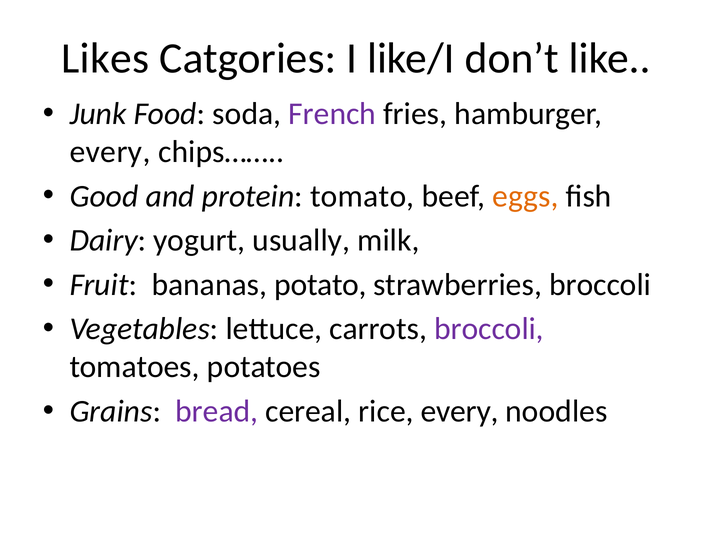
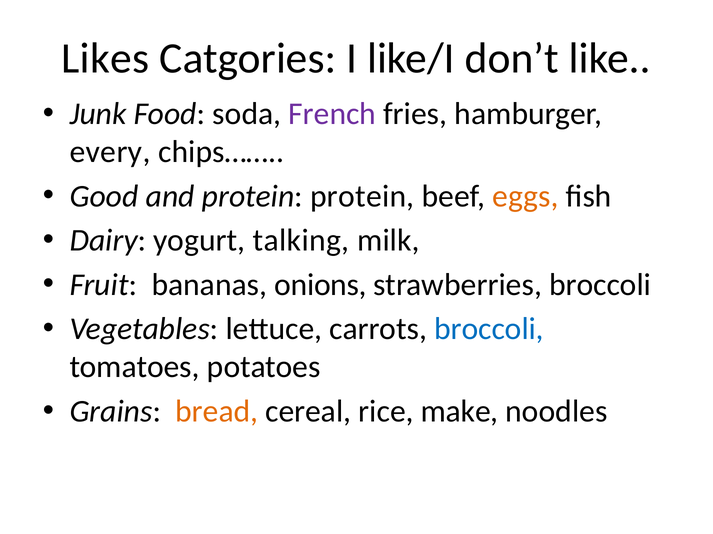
protein tomato: tomato -> protein
usually: usually -> talking
potato: potato -> onions
broccoli at (489, 329) colour: purple -> blue
bread colour: purple -> orange
rice every: every -> make
